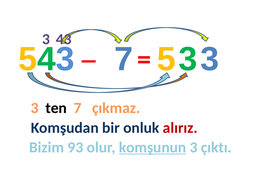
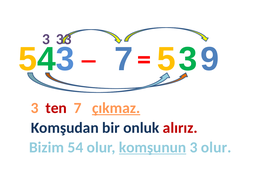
43: 43 -> 33
3 at (210, 59): 3 -> 9
ten colour: black -> red
çıkmaz underline: none -> present
93: 93 -> 54
3 çıktı: çıktı -> olur
